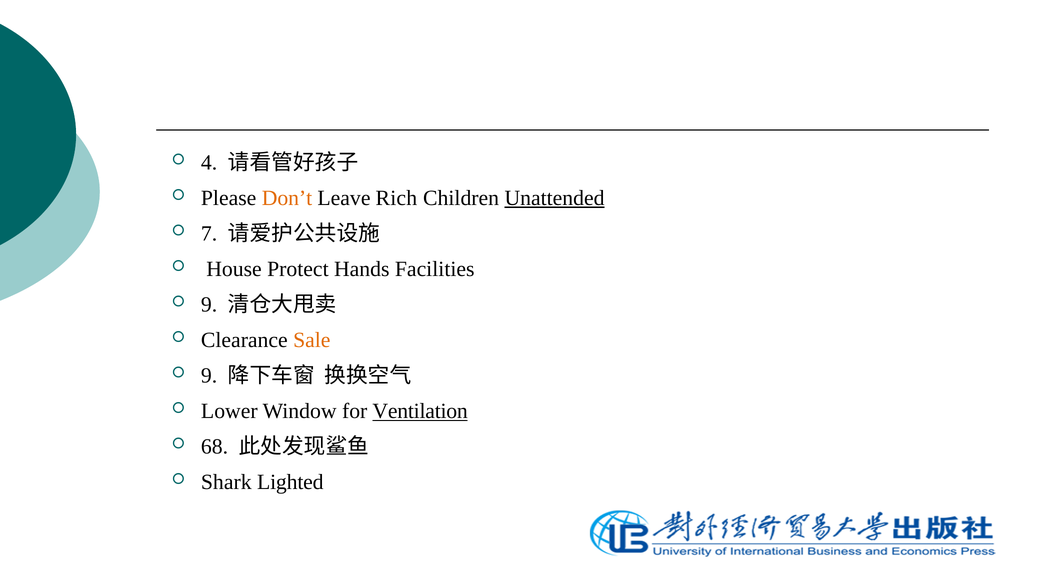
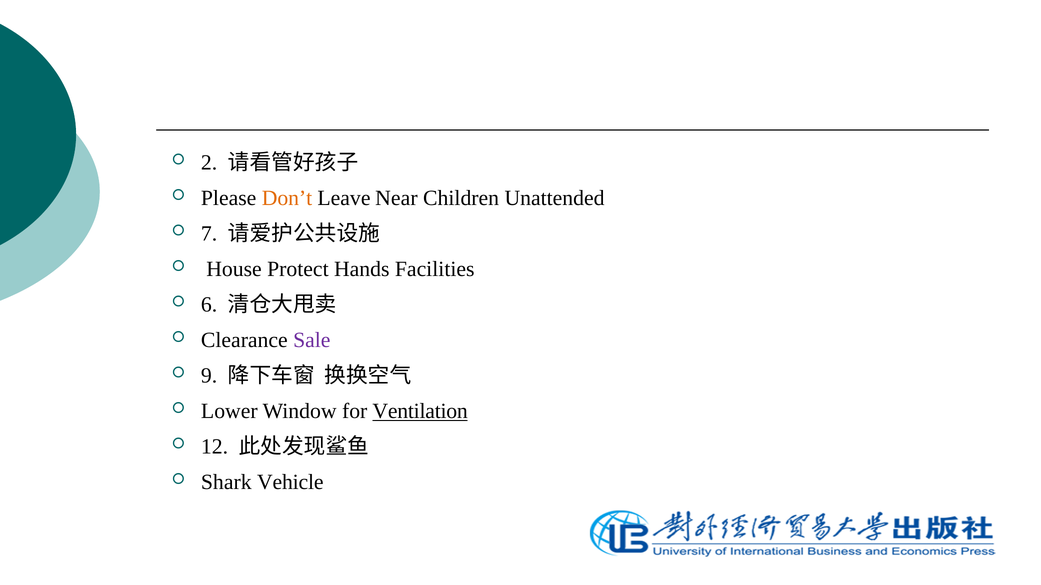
4: 4 -> 2
Rich: Rich -> Near
Unattended underline: present -> none
9 at (209, 305): 9 -> 6
Sale colour: orange -> purple
68: 68 -> 12
Lighted: Lighted -> Vehicle
